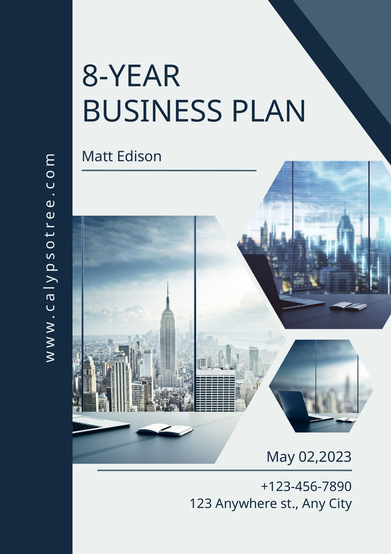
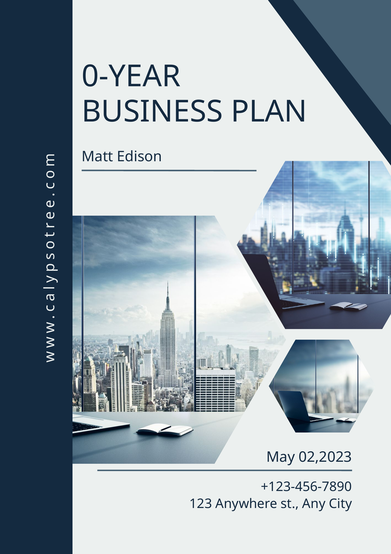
8-YEAR: 8-YEAR -> 0-YEAR
